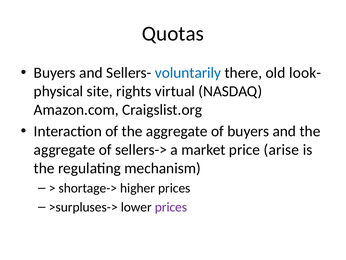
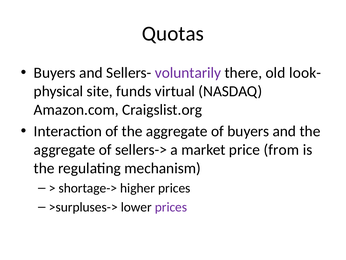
voluntarily colour: blue -> purple
rights: rights -> funds
arise: arise -> from
